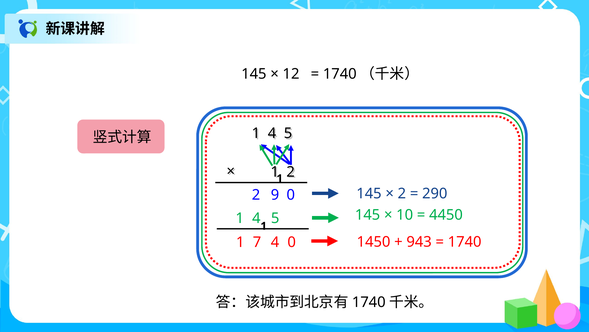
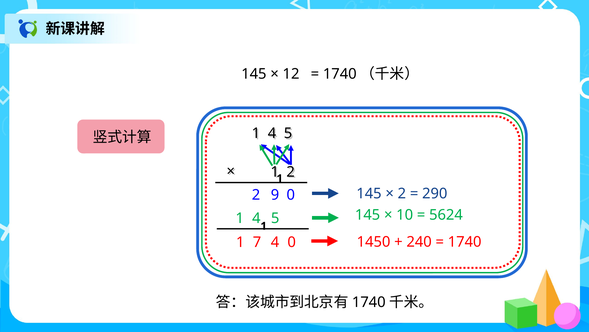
4450: 4450 -> 5624
943: 943 -> 240
